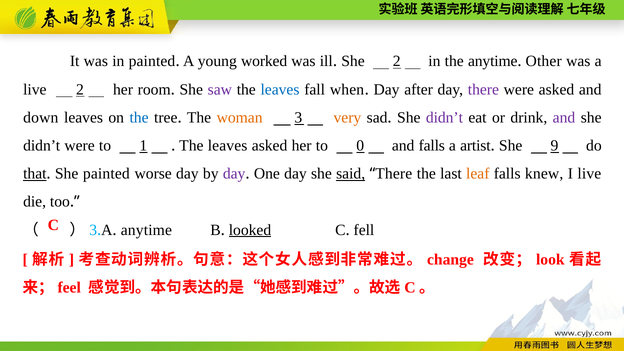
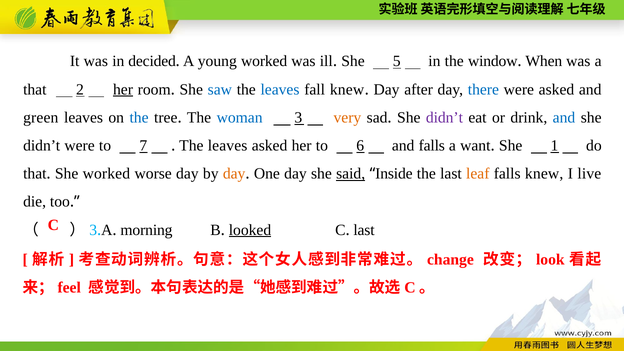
in painted: painted -> decided
She 2: 2 -> 5
the anytime: anytime -> window
Other: Other -> When
live at (35, 89): live -> that
her at (123, 89) underline: none -> present
saw colour: purple -> blue
fall when: when -> knew
there at (483, 89) colour: purple -> blue
down: down -> green
woman colour: orange -> blue
and at (564, 117) colour: purple -> blue
1: 1 -> 7
0: 0 -> 6
artist: artist -> want
9: 9 -> 1
that at (35, 174) underline: present -> none
She painted: painted -> worked
day at (234, 174) colour: purple -> orange
There at (394, 174): There -> Inside
anytime at (146, 230): anytime -> morning
fell at (364, 230): fell -> last
